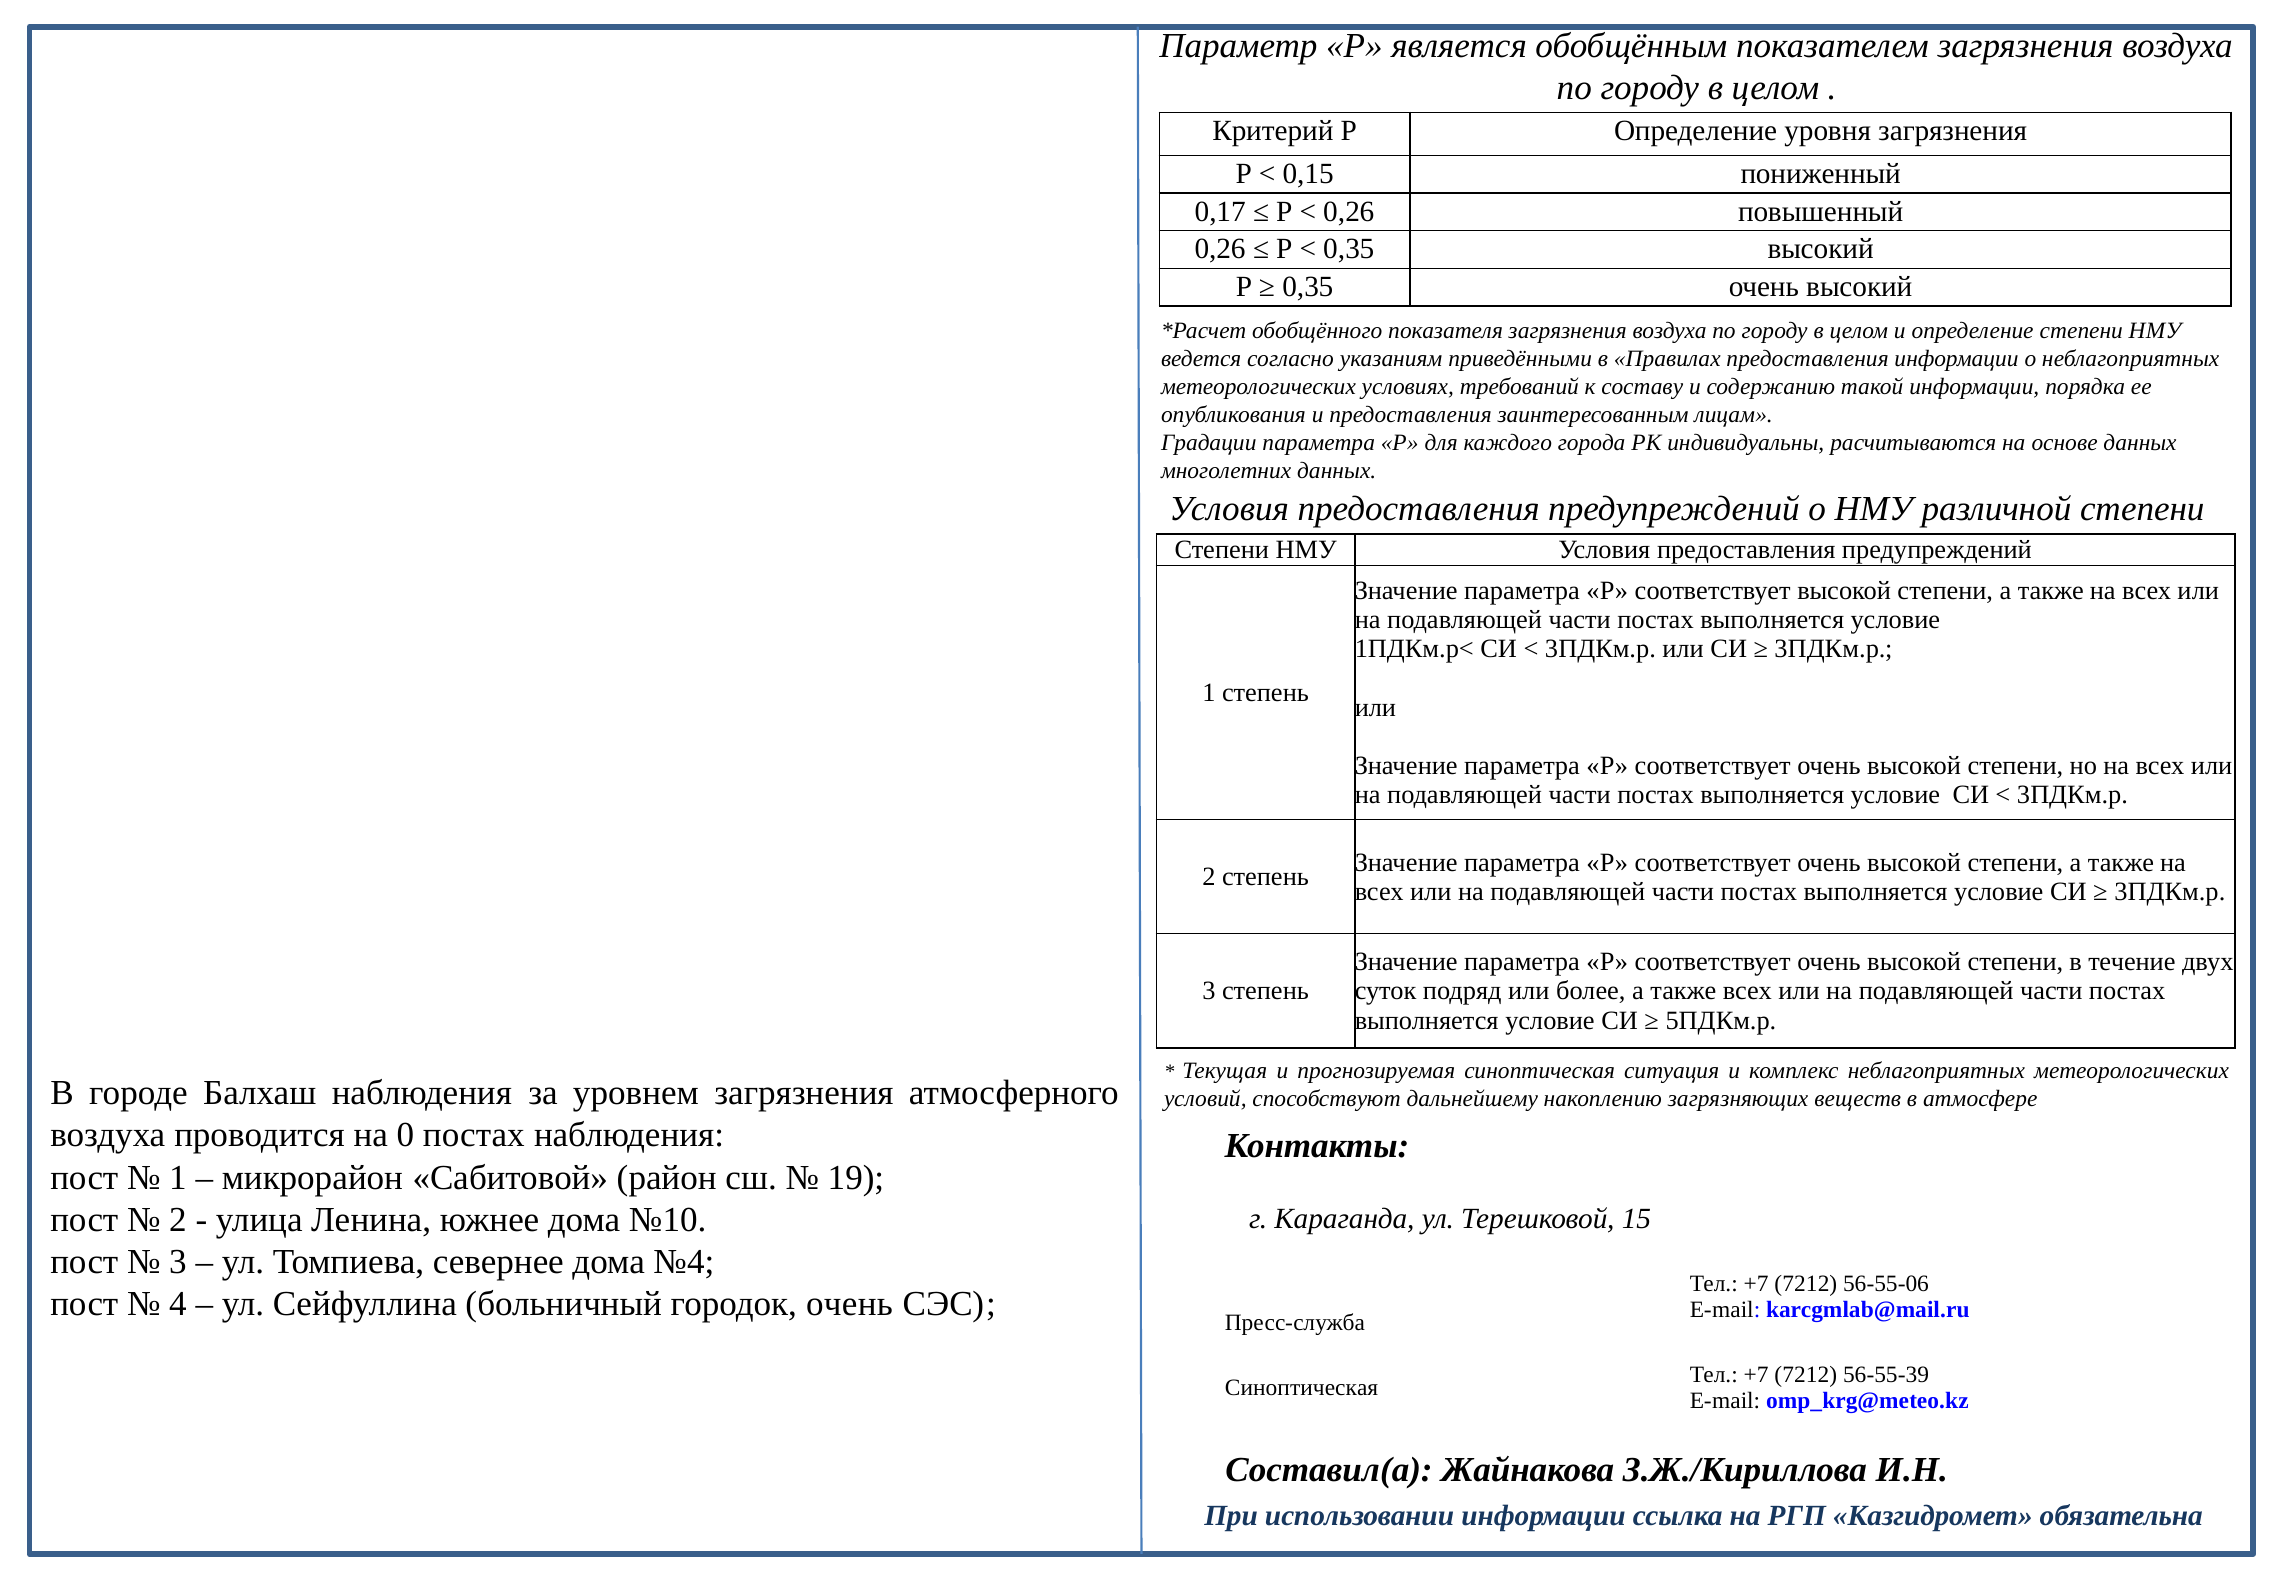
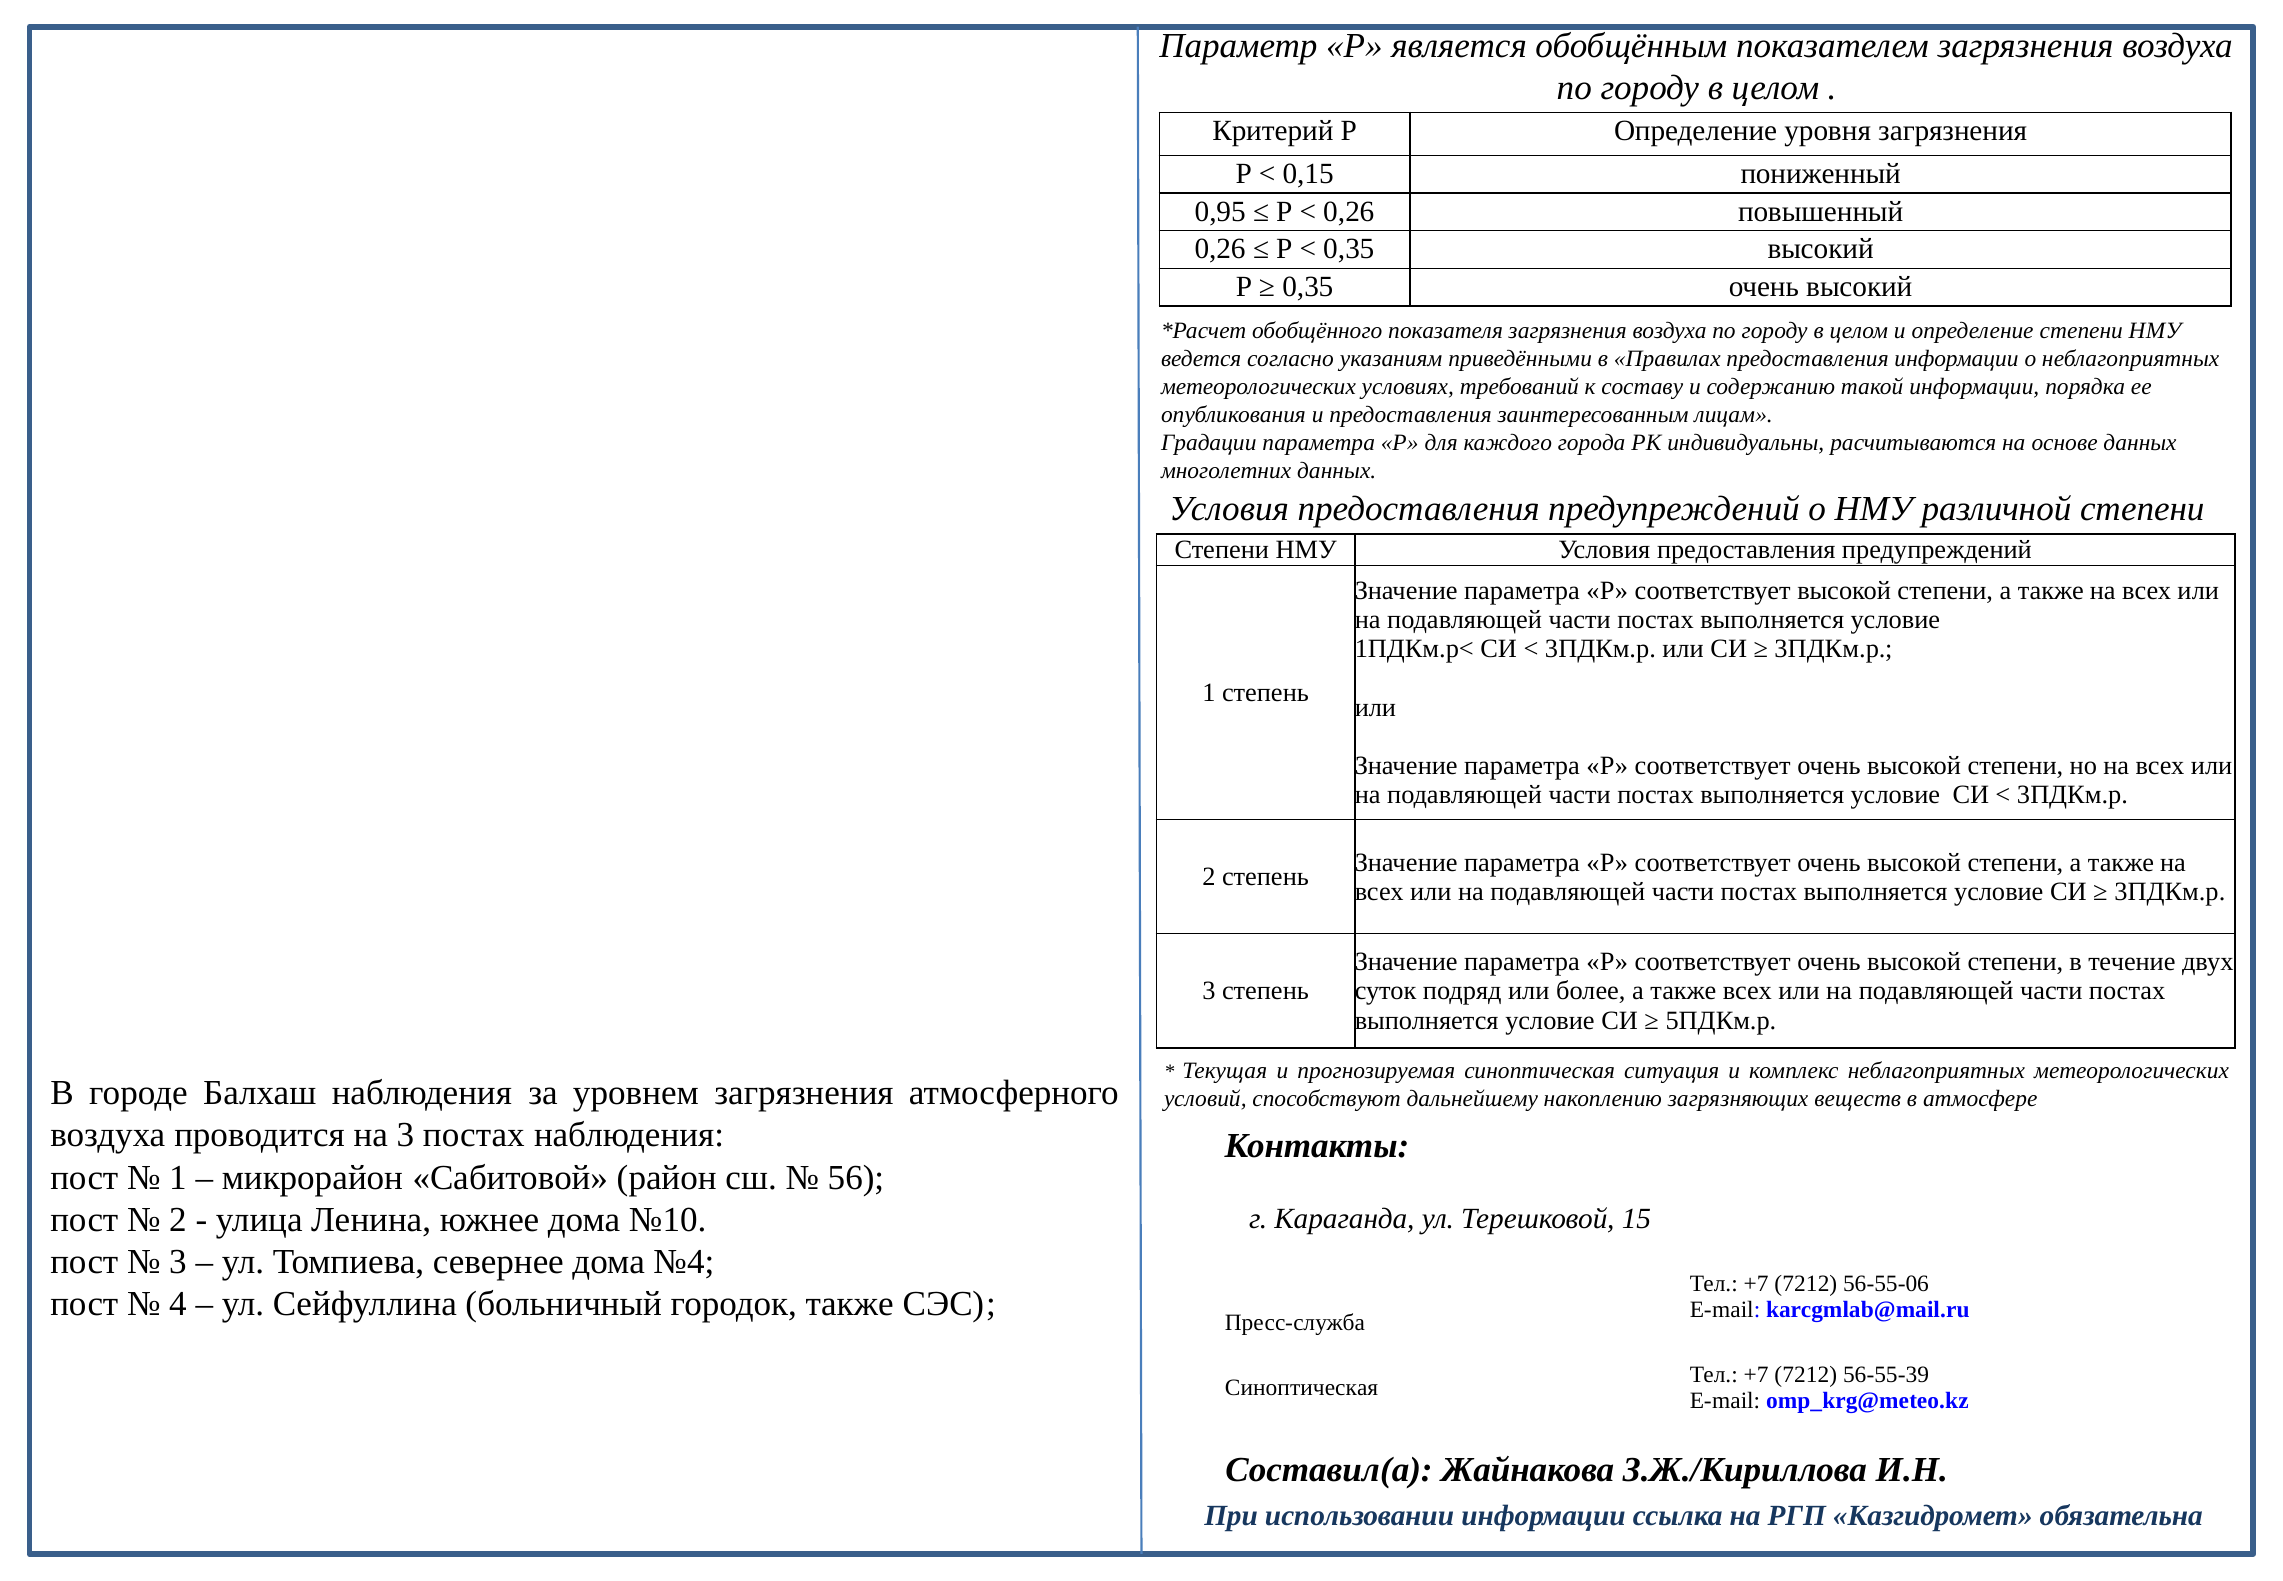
0,17: 0,17 -> 0,95
на 0: 0 -> 3
19: 19 -> 56
городок очень: очень -> также
